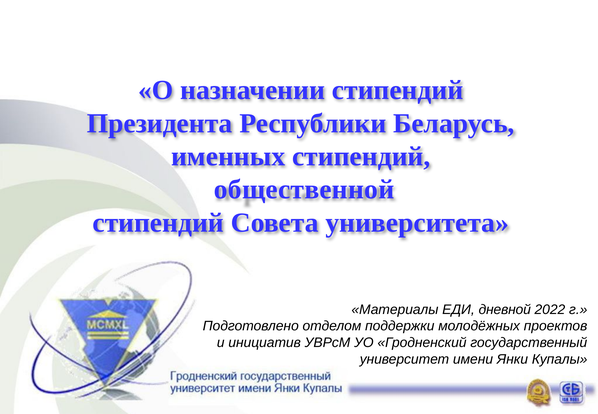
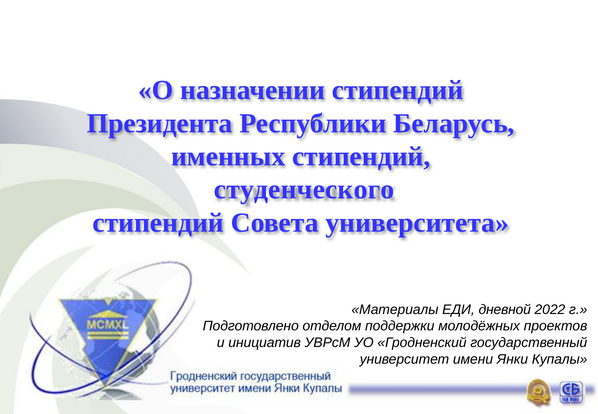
общественной: общественной -> студенческого
